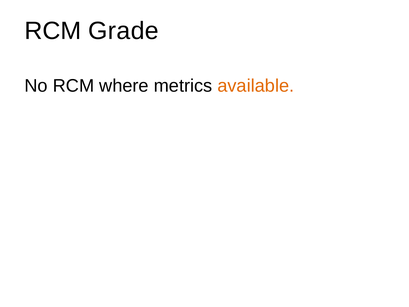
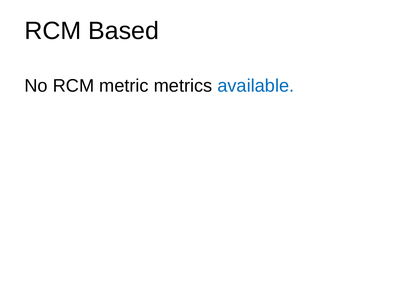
Grade: Grade -> Based
where: where -> metric
available colour: orange -> blue
